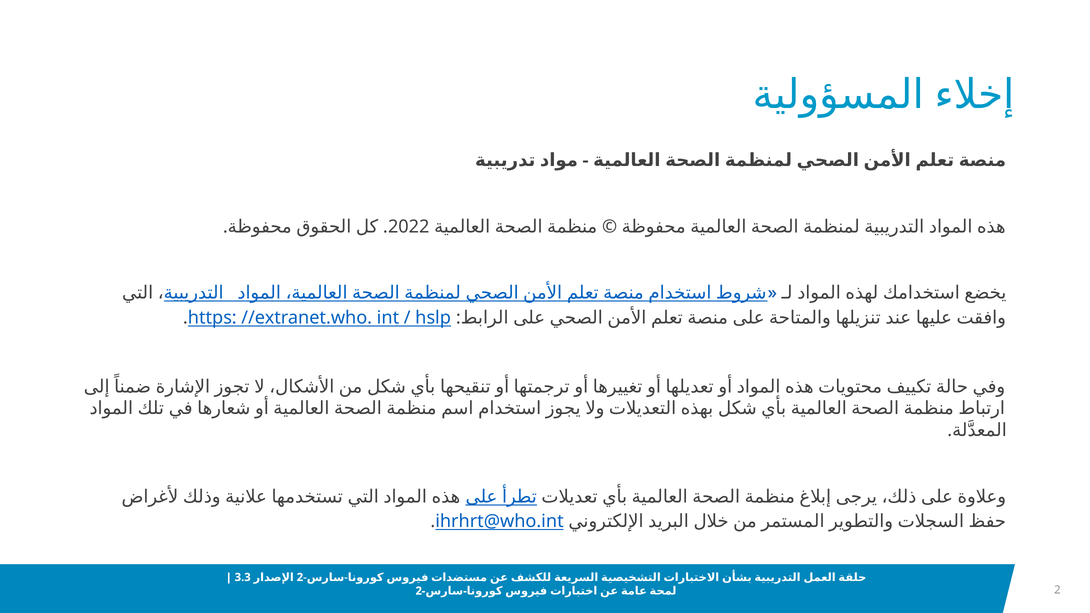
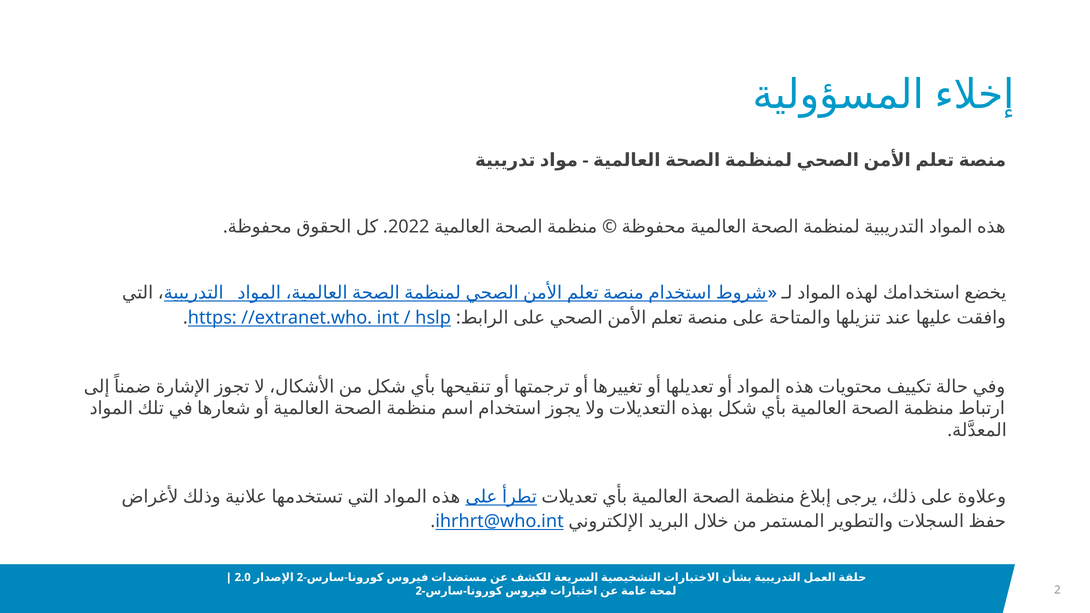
3.3: 3.3 -> 2.0
